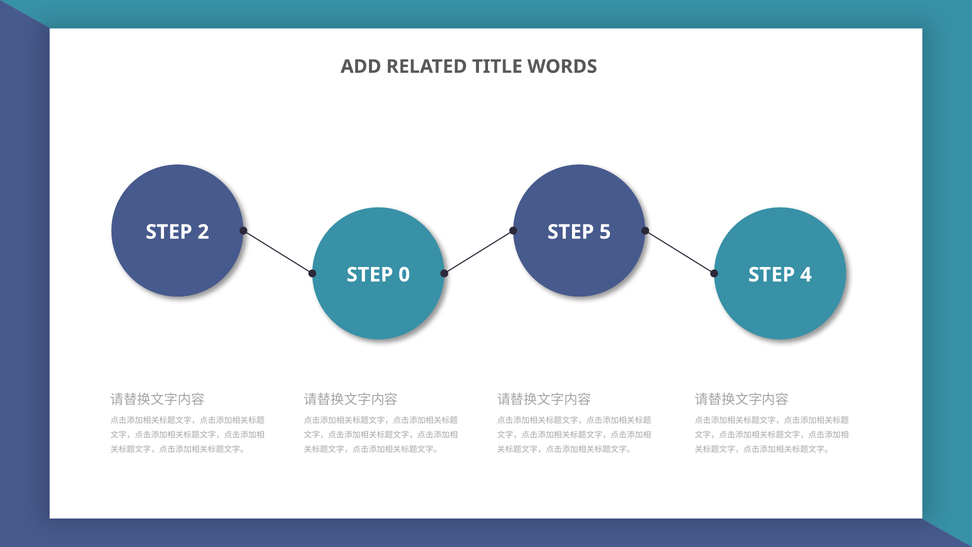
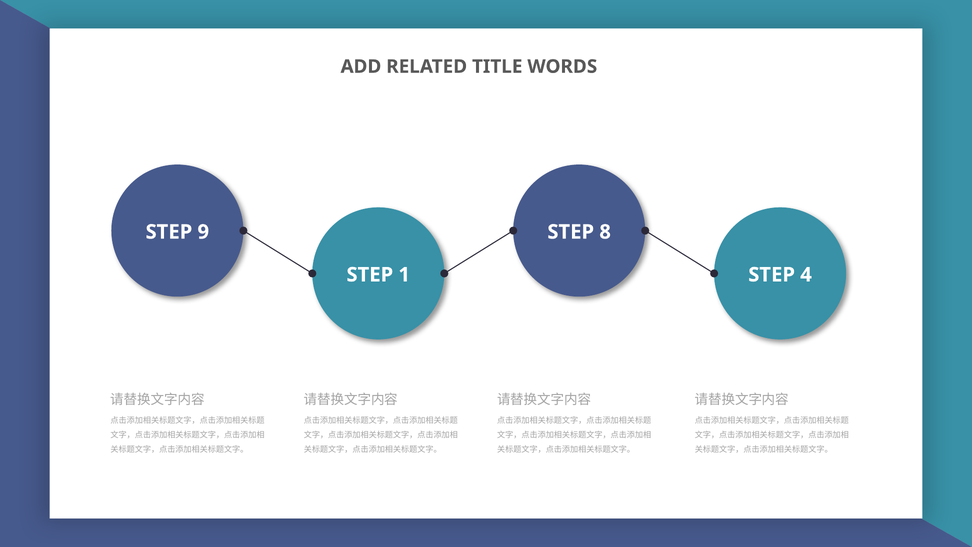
2: 2 -> 9
5: 5 -> 8
0: 0 -> 1
